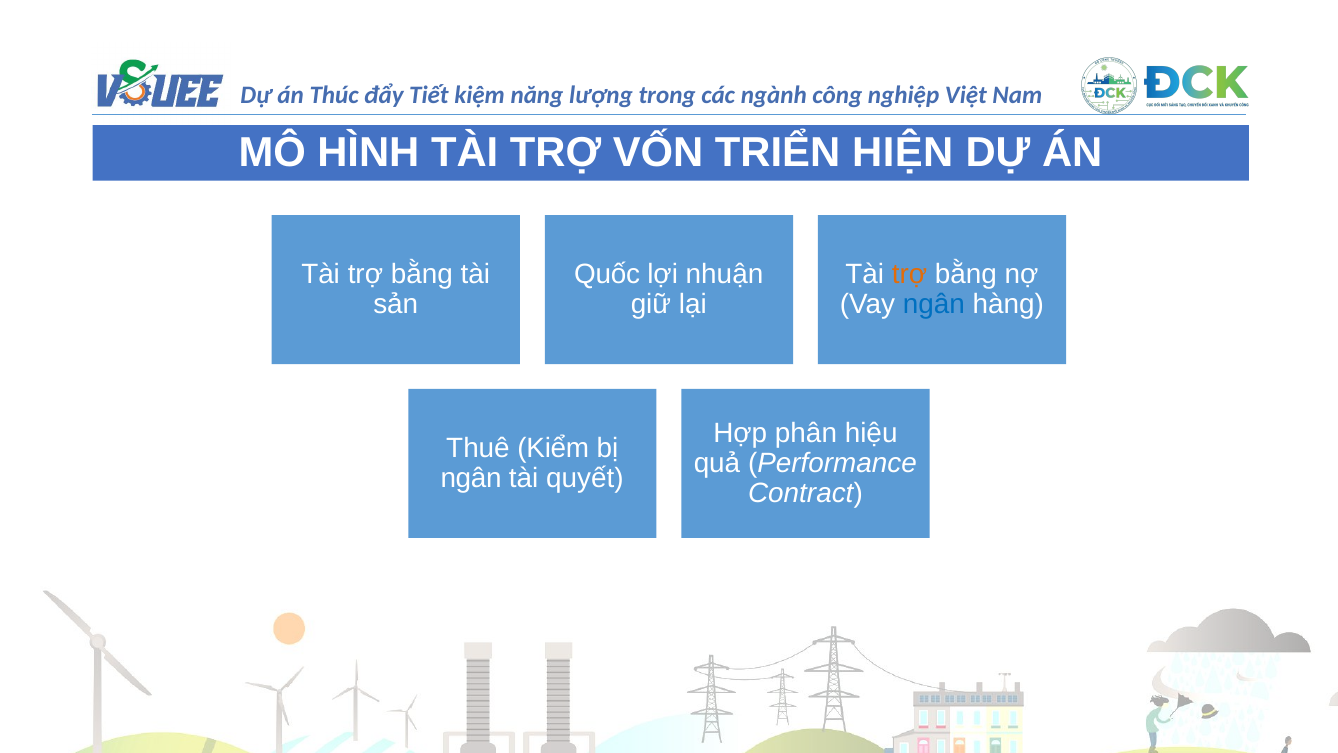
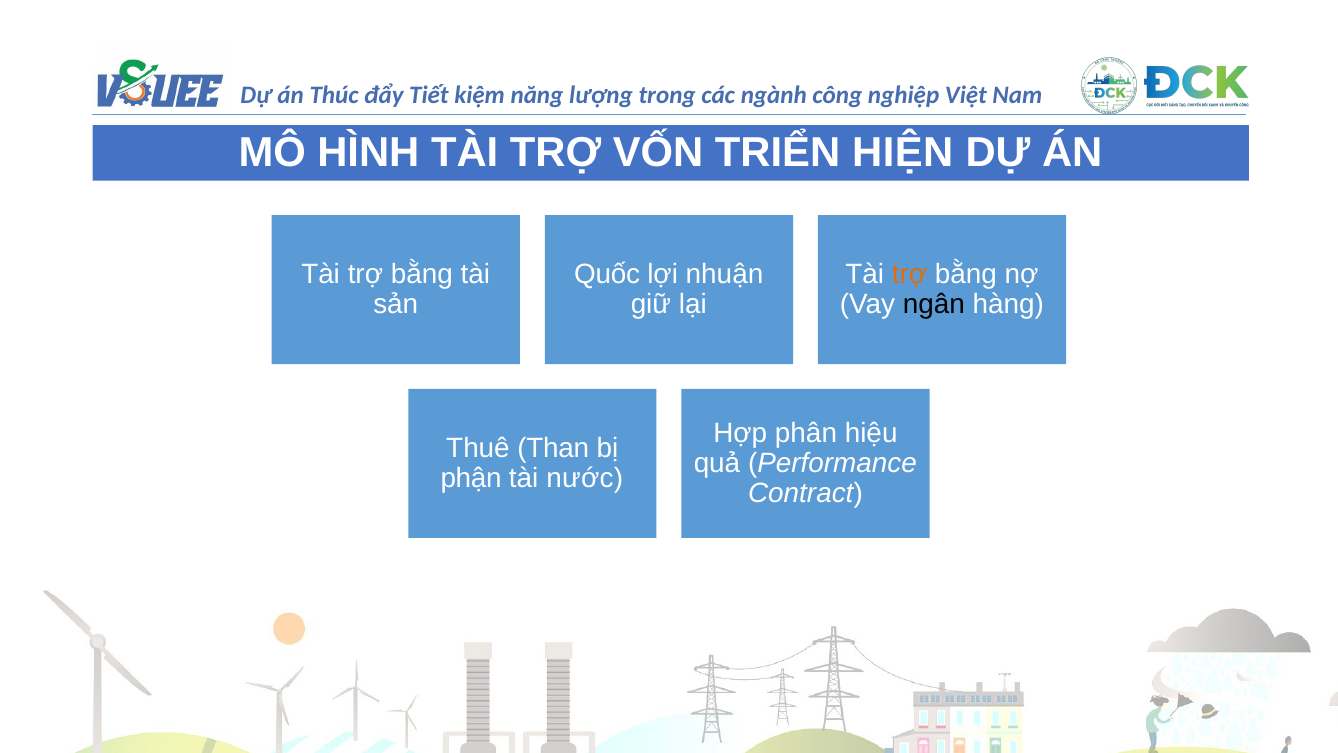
ngân at (934, 304) colour: blue -> black
Kiểm: Kiểm -> Than
ngân at (471, 478): ngân -> phận
quyết: quyết -> nước
